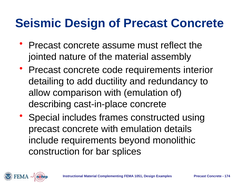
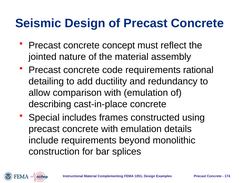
assume: assume -> concept
interior: interior -> rational
